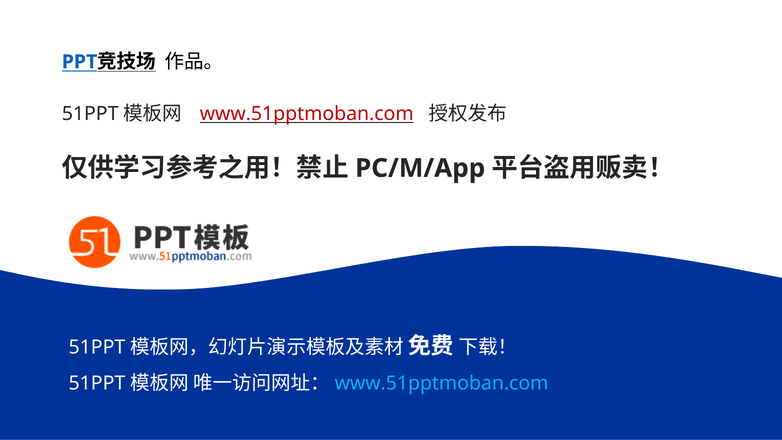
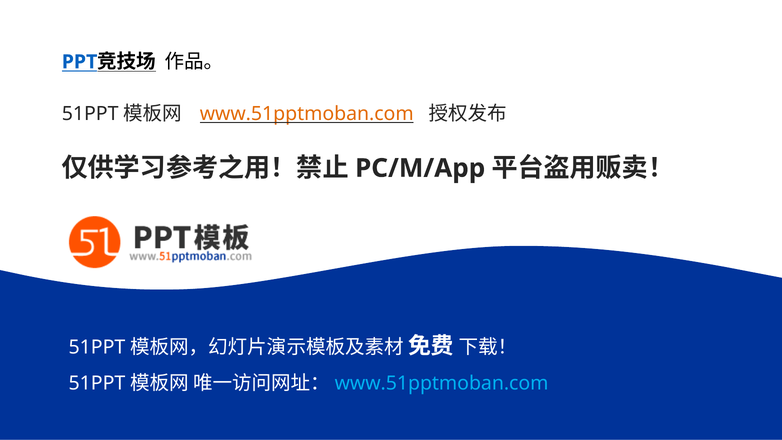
www.51pptmoban.com at (307, 114) colour: red -> orange
